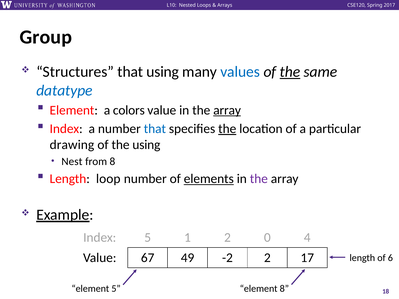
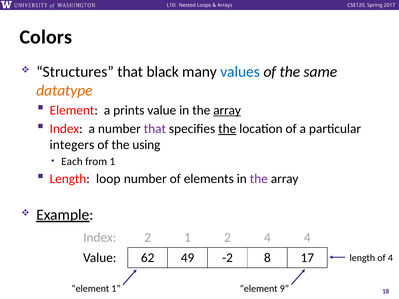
Group: Group -> Colors
that using: using -> black
the at (290, 72) underline: present -> none
datatype colour: blue -> orange
colors: colors -> prints
that at (155, 129) colour: blue -> purple
drawing: drawing -> integers
Nest: Nest -> Each
from 8: 8 -> 1
elements underline: present -> none
Index 5: 5 -> 2
2 0: 0 -> 4
67: 67 -> 62
-2 2: 2 -> 8
of 6: 6 -> 4
element 5: 5 -> 1
element 8: 8 -> 9
